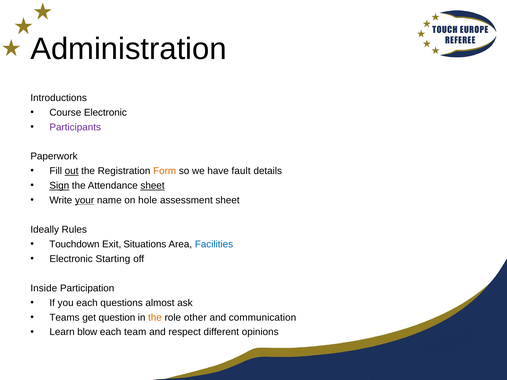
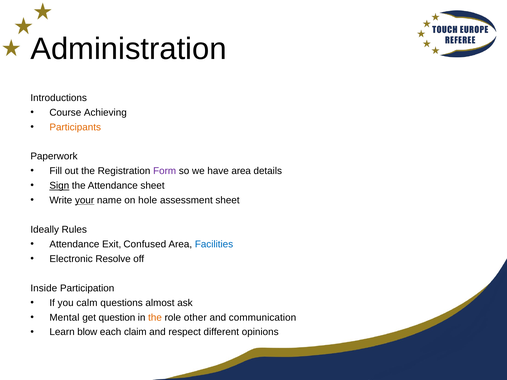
Course Electronic: Electronic -> Achieving
Participants colour: purple -> orange
out underline: present -> none
Form colour: orange -> purple
have fault: fault -> area
sheet at (153, 186) underline: present -> none
Touchdown at (74, 244): Touchdown -> Attendance
Situations: Situations -> Confused
Starting: Starting -> Resolve
you each: each -> calm
Teams: Teams -> Mental
team: team -> claim
